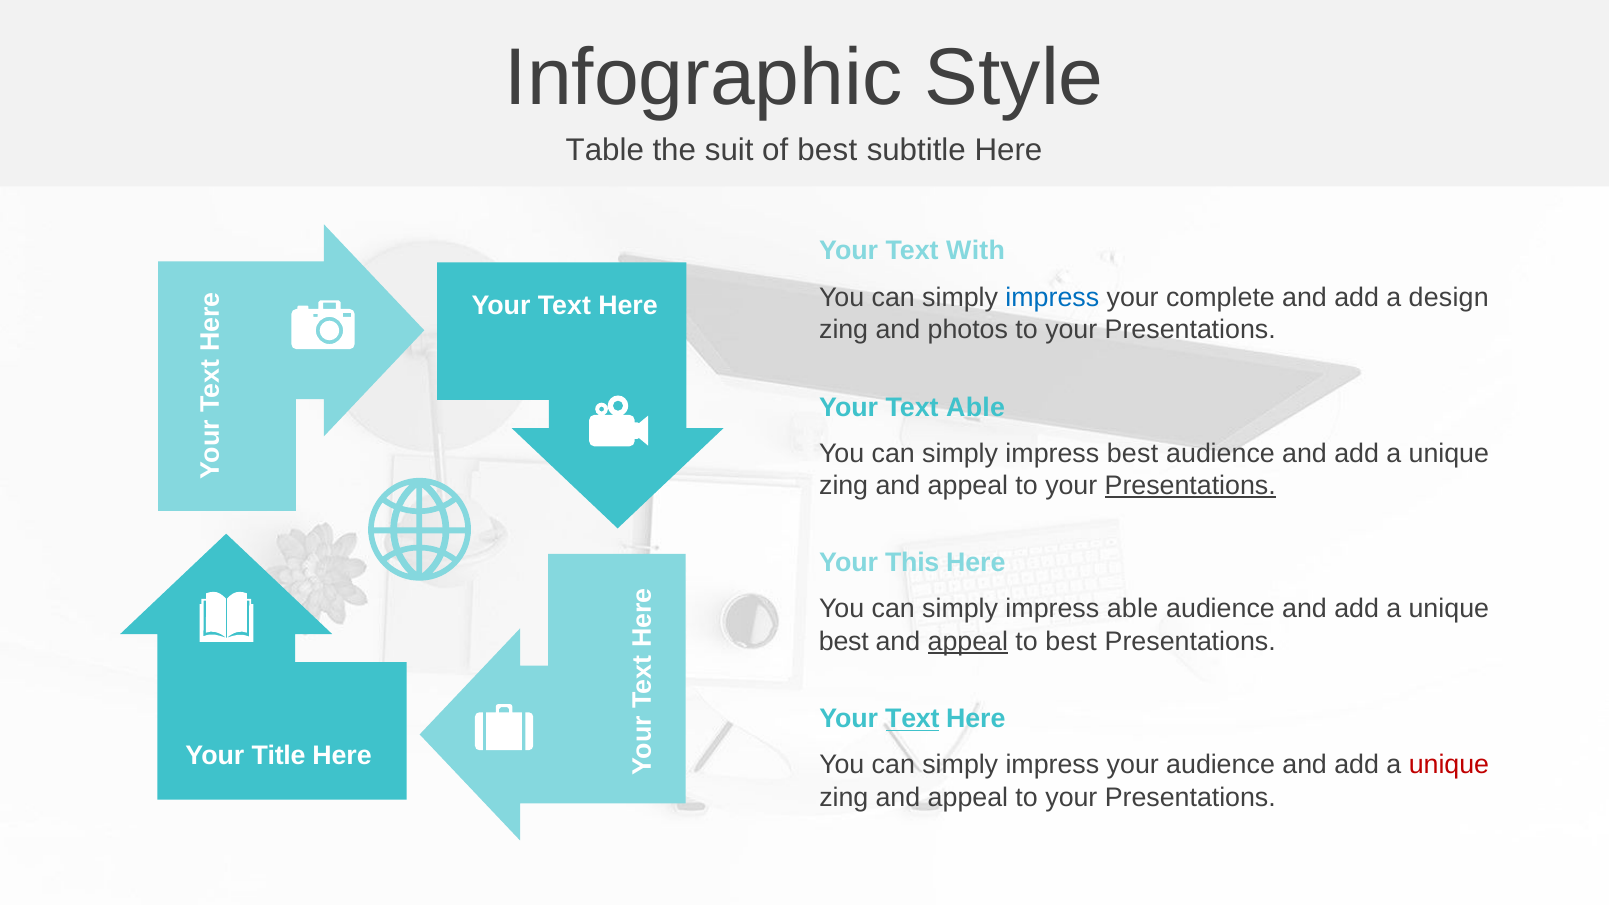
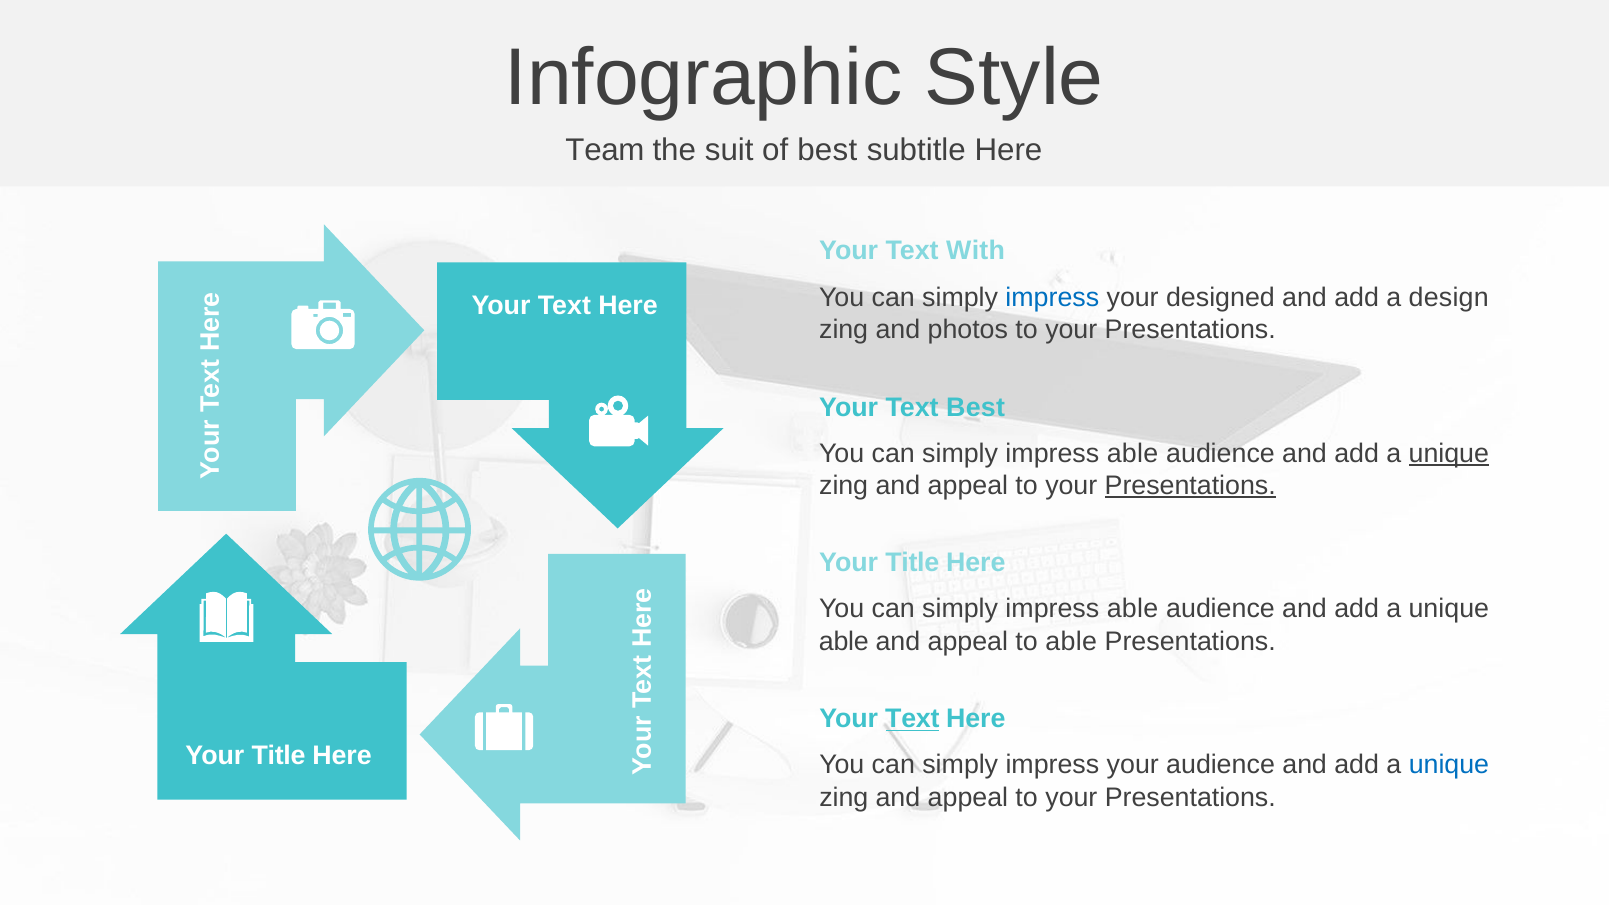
Table: Table -> Team
complete: complete -> designed
Text Able: Able -> Best
best at (1133, 453): best -> able
unique at (1449, 453) underline: none -> present
This at (912, 563): This -> Title
best at (844, 641): best -> able
appeal at (968, 641) underline: present -> none
to best: best -> able
unique at (1449, 765) colour: red -> blue
